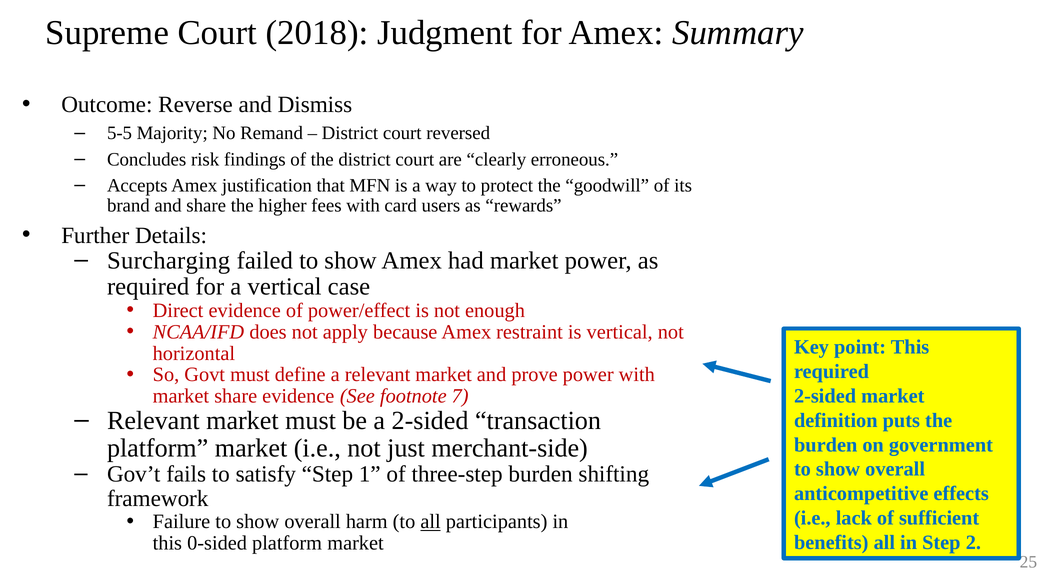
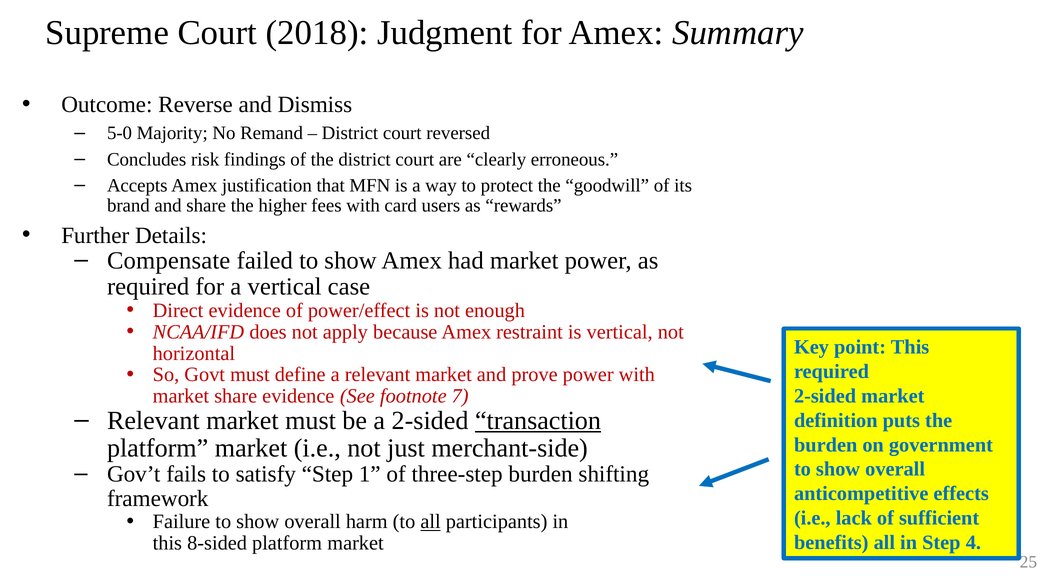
5-5: 5-5 -> 5-0
Surcharging: Surcharging -> Compensate
transaction underline: none -> present
2: 2 -> 4
0-sided: 0-sided -> 8-sided
